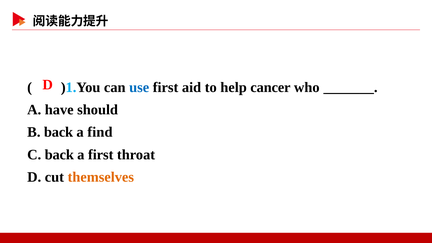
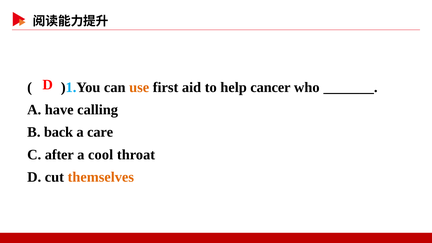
use colour: blue -> orange
should: should -> calling
find: find -> care
C back: back -> after
a first: first -> cool
